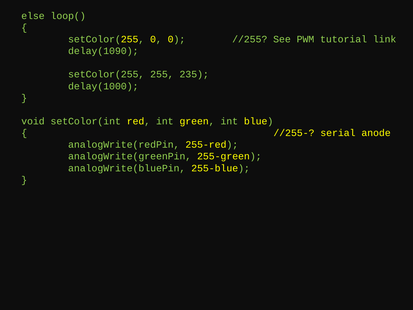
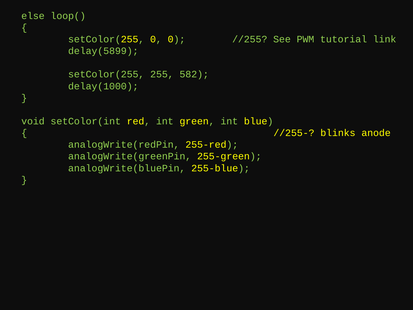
delay(1090: delay(1090 -> delay(5899
235: 235 -> 582
serial: serial -> blinks
